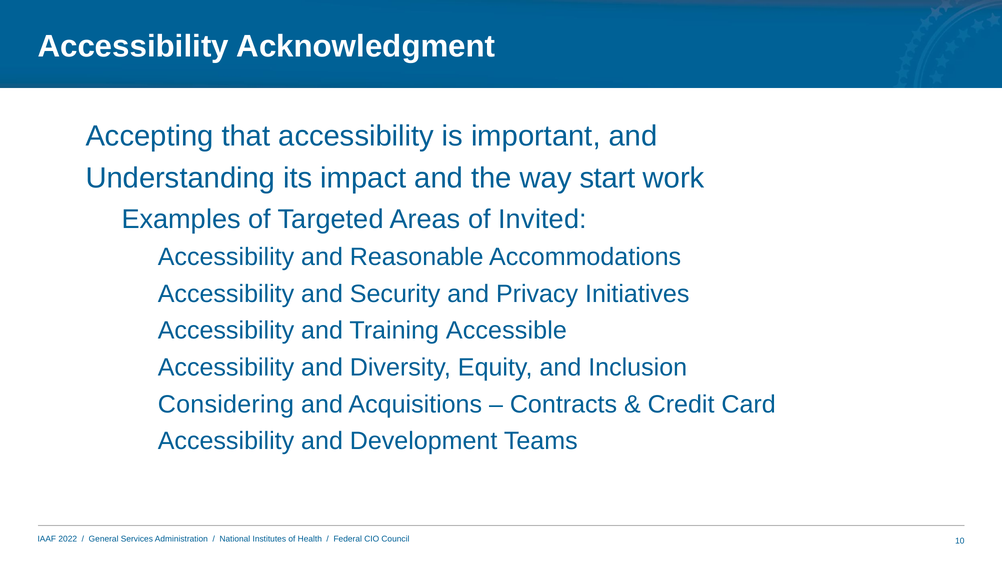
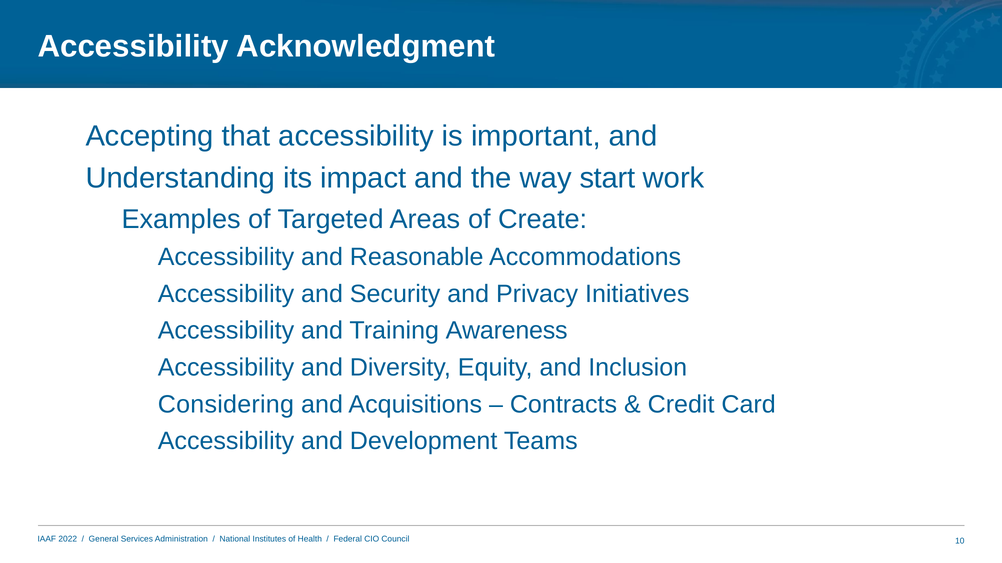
Invited: Invited -> Create
Accessible: Accessible -> Awareness
